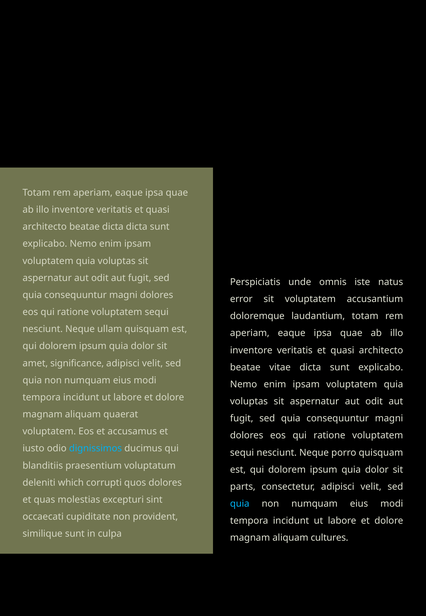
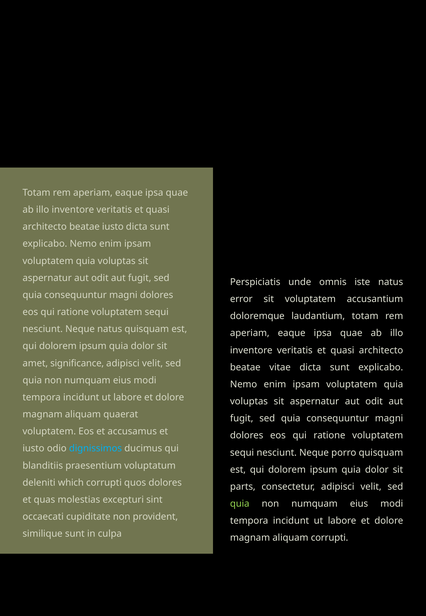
beatae dicta: dicta -> iusto
Neque ullam: ullam -> natus
quia at (240, 503) colour: light blue -> light green
aliquam cultures: cultures -> corrupti
